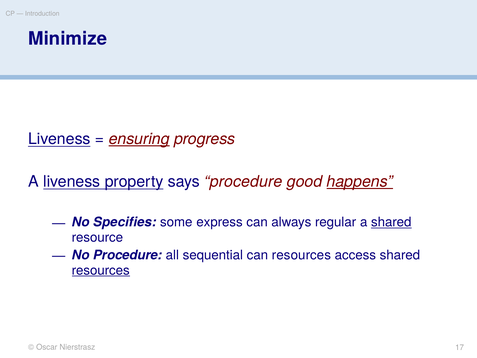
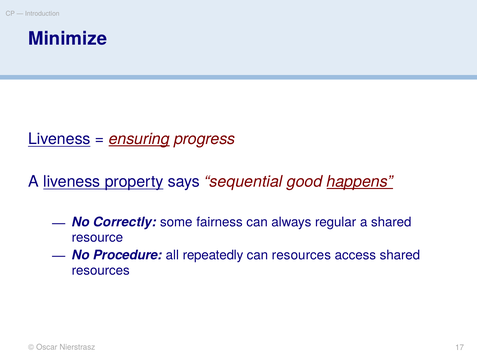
says procedure: procedure -> sequential
Specifies: Specifies -> Correctly
express: express -> fairness
shared at (391, 222) underline: present -> none
sequential: sequential -> repeatedly
resources at (101, 270) underline: present -> none
